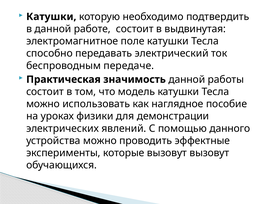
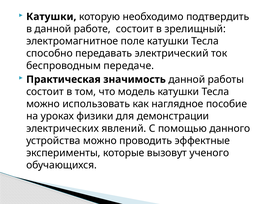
выдвинутая: выдвинутая -> зрелищный
вызовут вызовут: вызовут -> ученого
